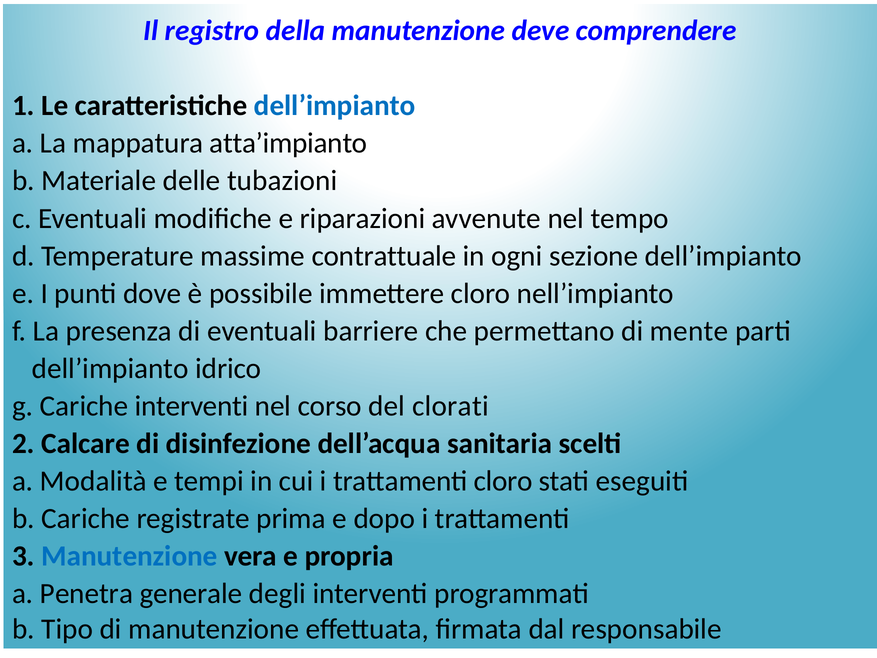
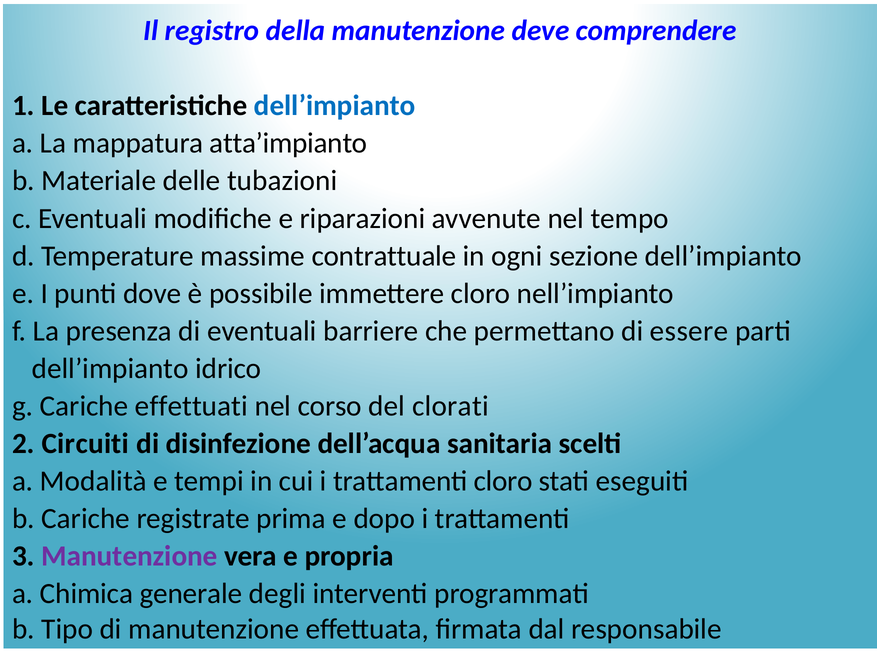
mente: mente -> essere
Cariche interventi: interventi -> effettuati
Calcare: Calcare -> Circuiti
Manutenzione at (129, 556) colour: blue -> purple
Penetra: Penetra -> Chimica
